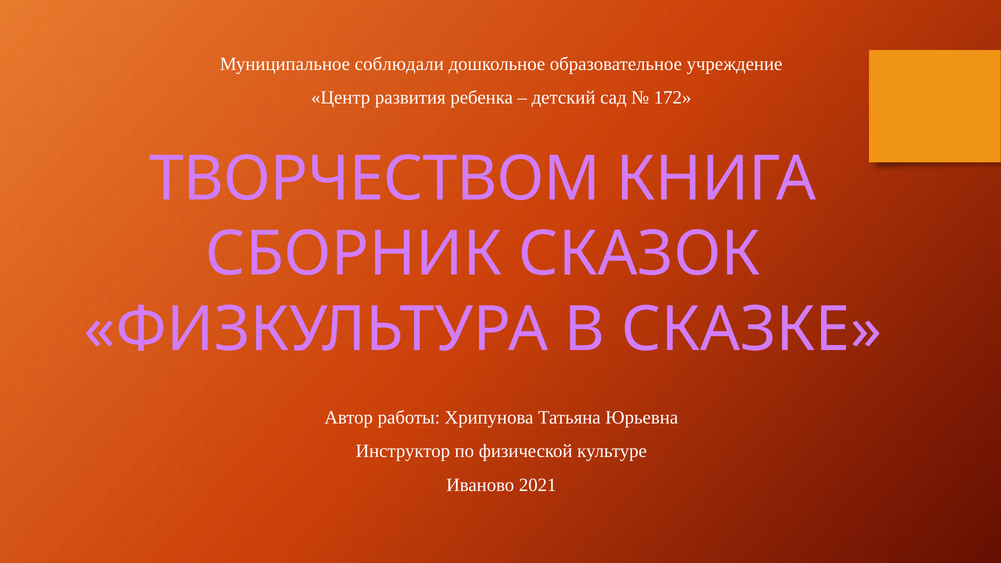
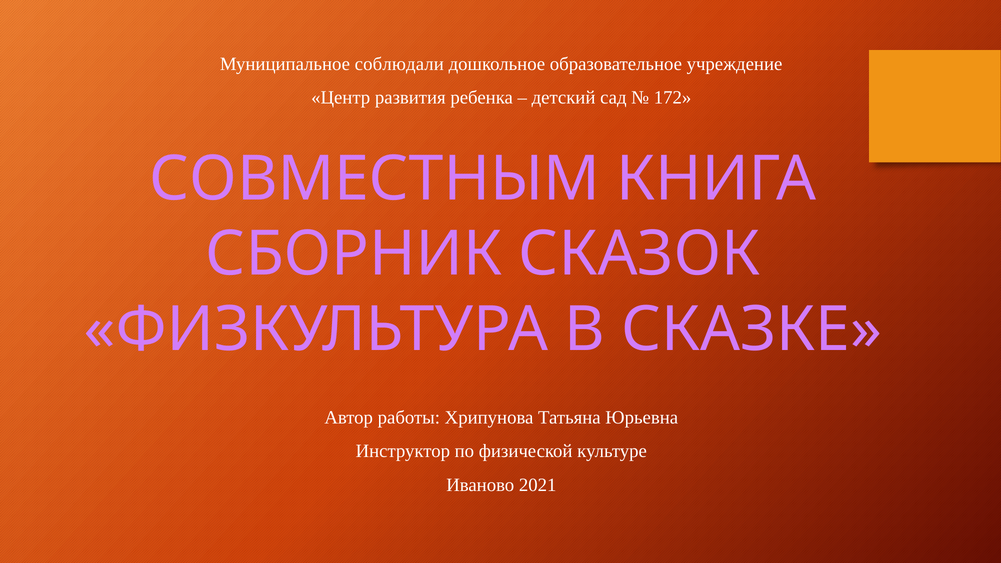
ТВОРЧЕСТВОМ: ТВОРЧЕСТВОМ -> СОВМЕСТНЫМ
